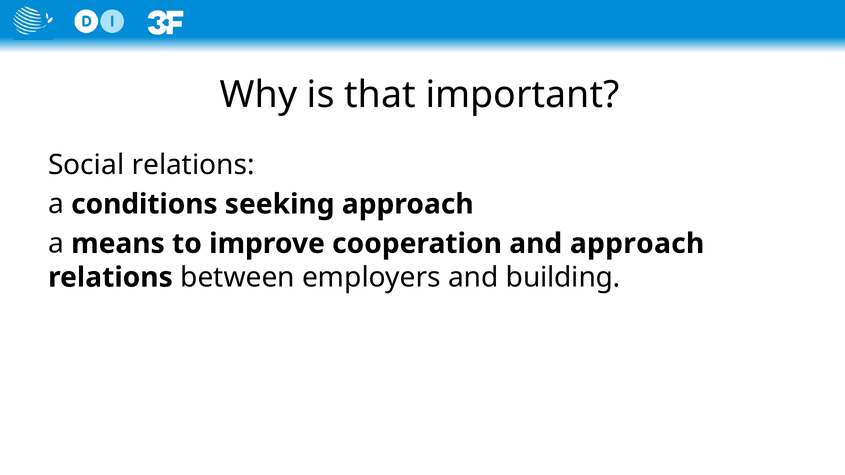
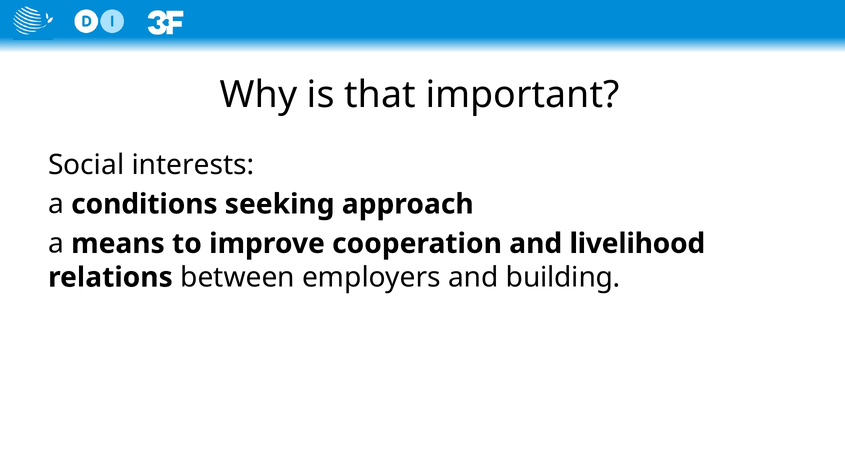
Social relations: relations -> interests
and approach: approach -> livelihood
